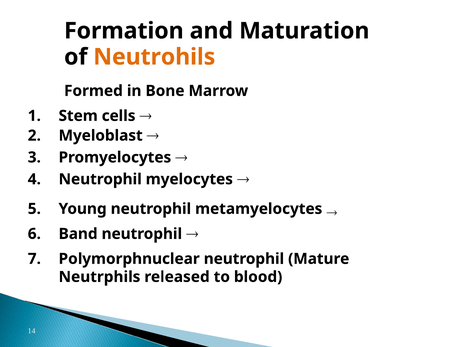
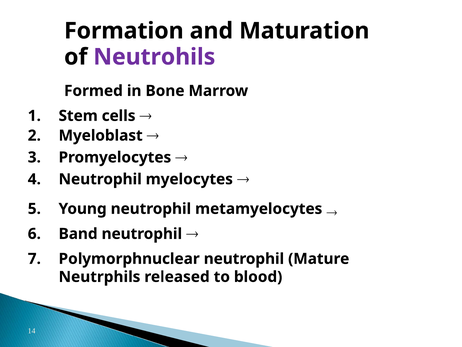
Neutrohils colour: orange -> purple
